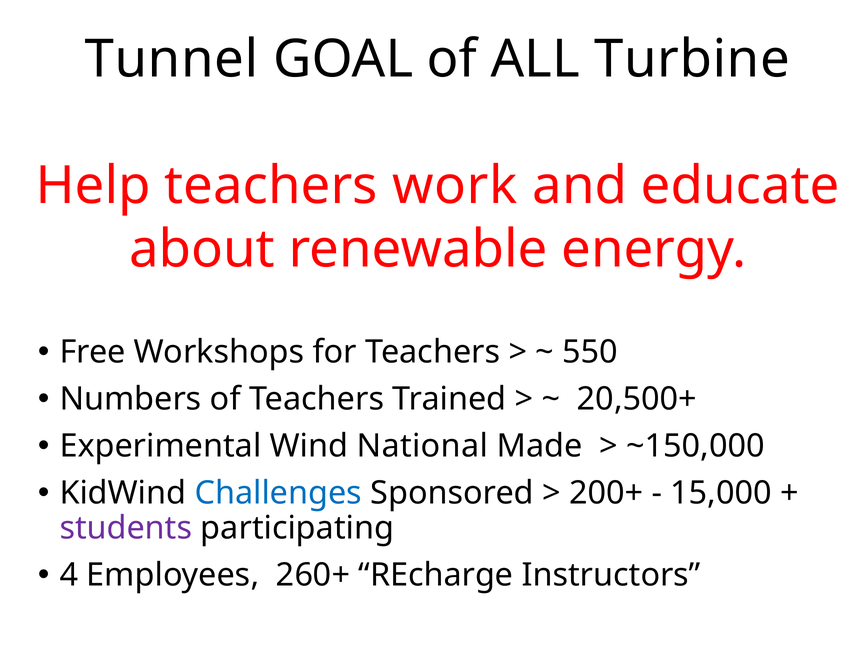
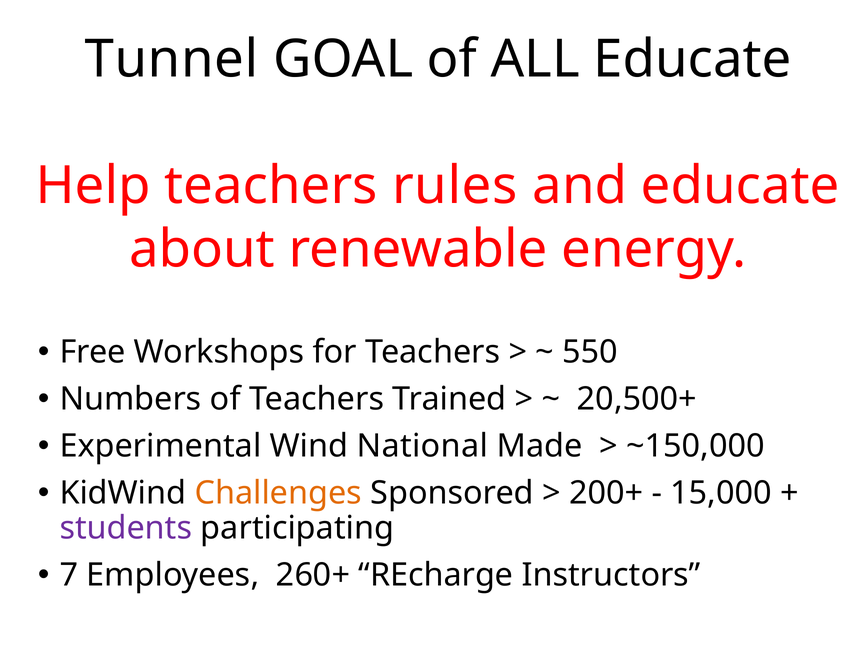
ALL Turbine: Turbine -> Educate
work: work -> rules
Challenges colour: blue -> orange
4: 4 -> 7
